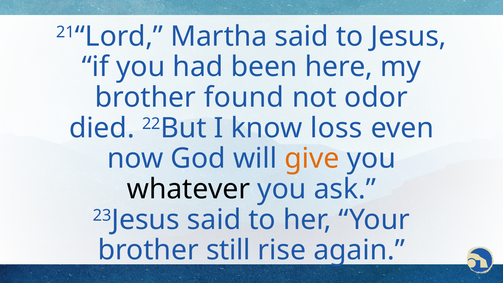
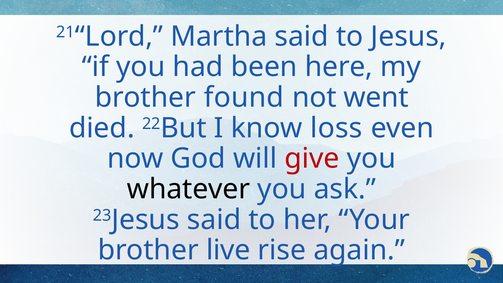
odor: odor -> went
give colour: orange -> red
still: still -> live
